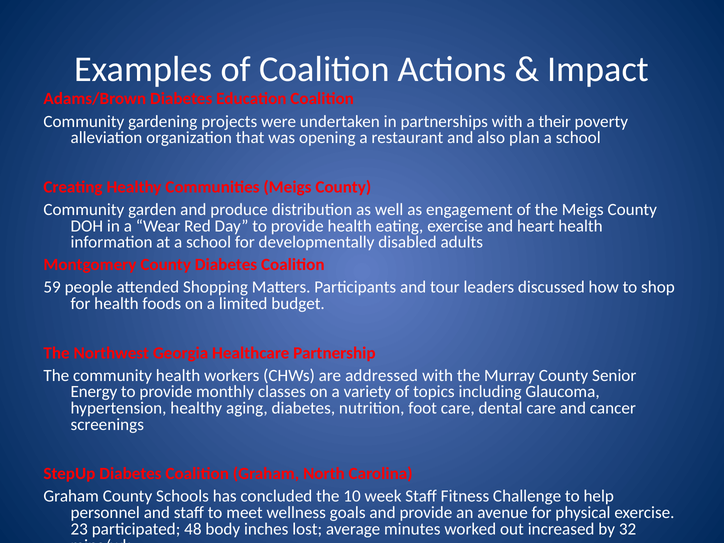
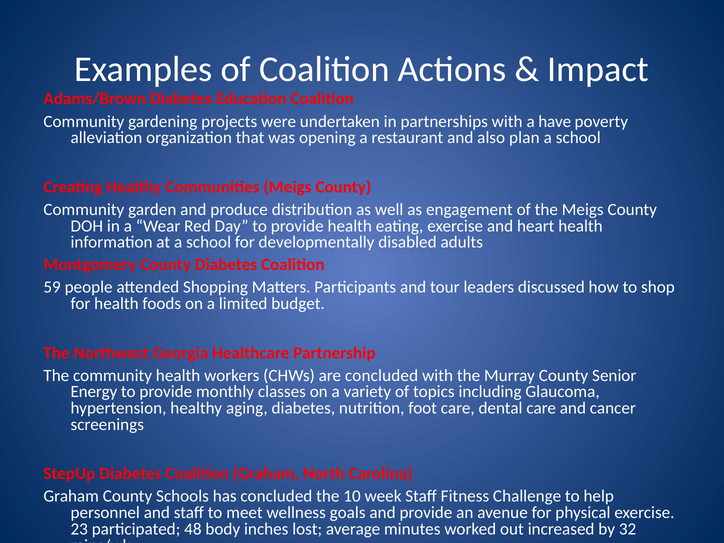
their: their -> have
are addressed: addressed -> concluded
